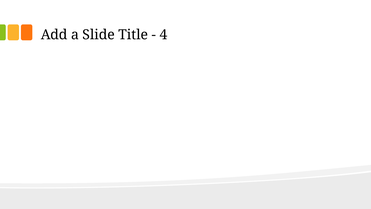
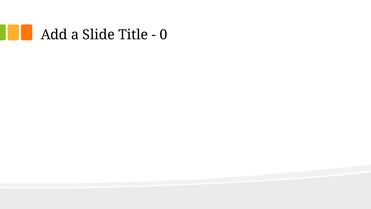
4: 4 -> 0
